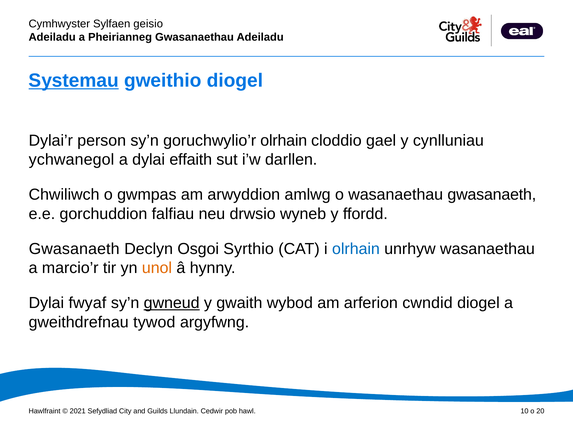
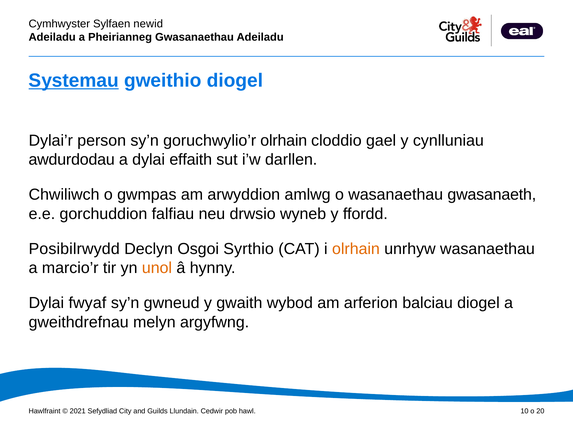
geisio: geisio -> newid
ychwanegol: ychwanegol -> awdurdodau
Gwasanaeth at (74, 249): Gwasanaeth -> Posibilrwydd
olrhain at (356, 249) colour: blue -> orange
gwneud underline: present -> none
cwndid: cwndid -> balciau
tywod: tywod -> melyn
